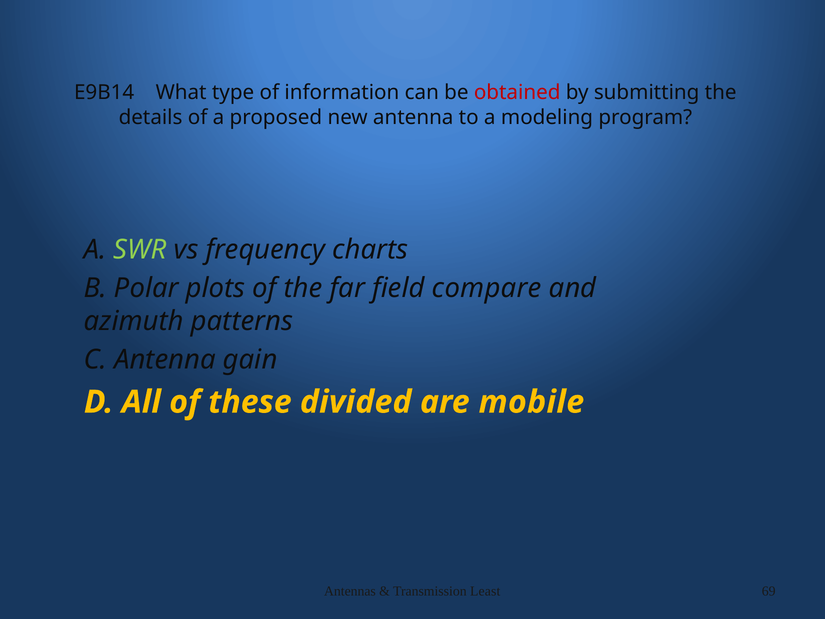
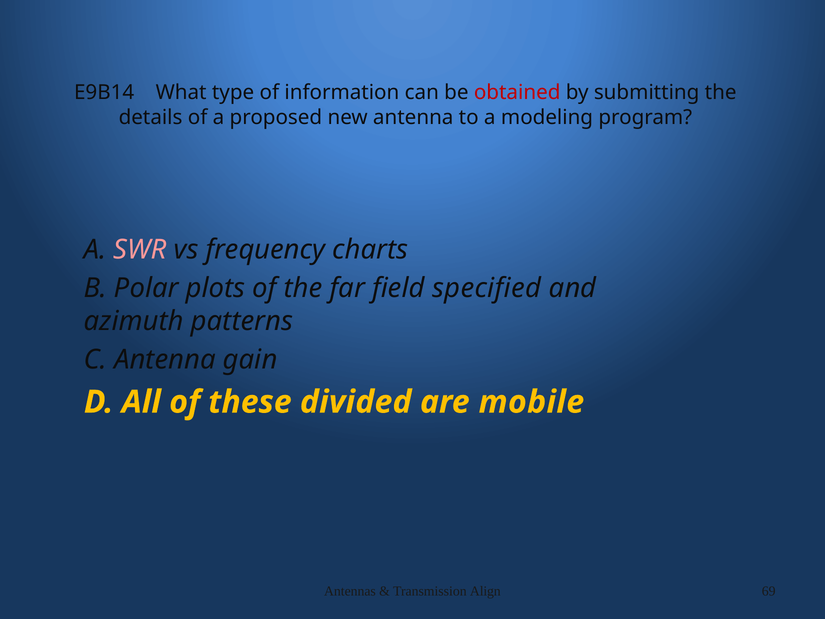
SWR colour: light green -> pink
compare: compare -> specified
Least: Least -> Align
